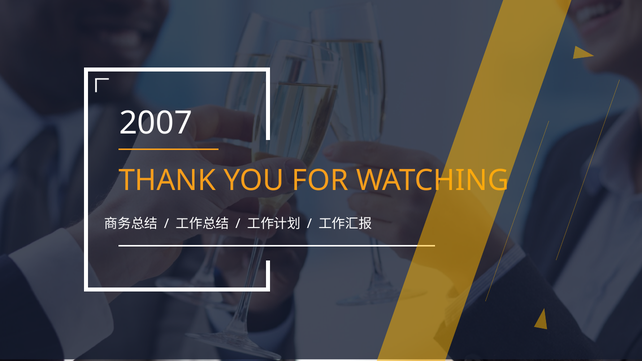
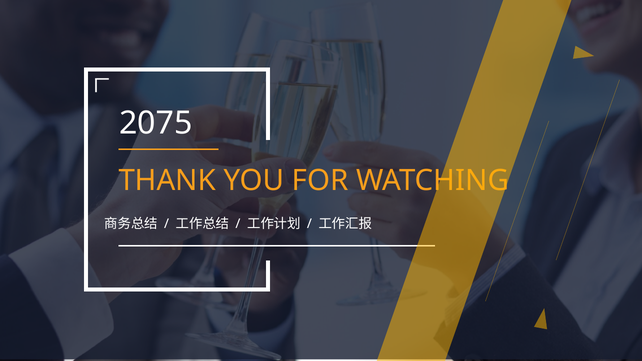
2007: 2007 -> 2075
